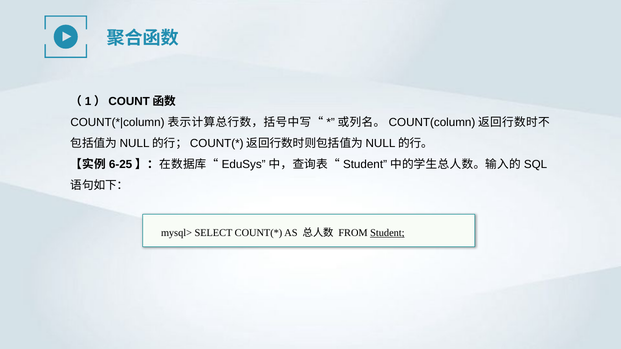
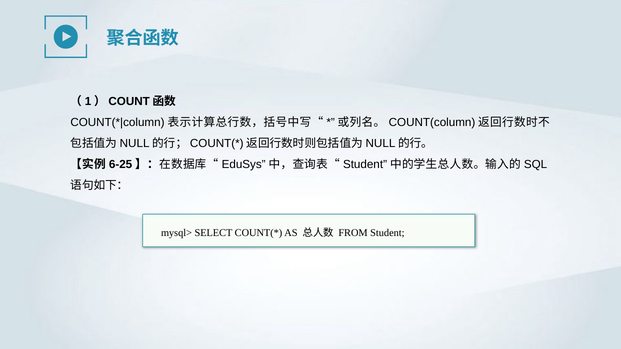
Student at (387, 233) underline: present -> none
